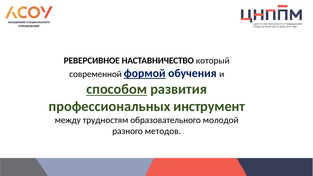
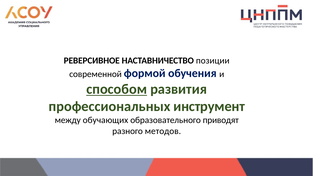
который: который -> позиции
формой underline: present -> none
трудностям: трудностям -> обучающих
молодой: молодой -> приводят
